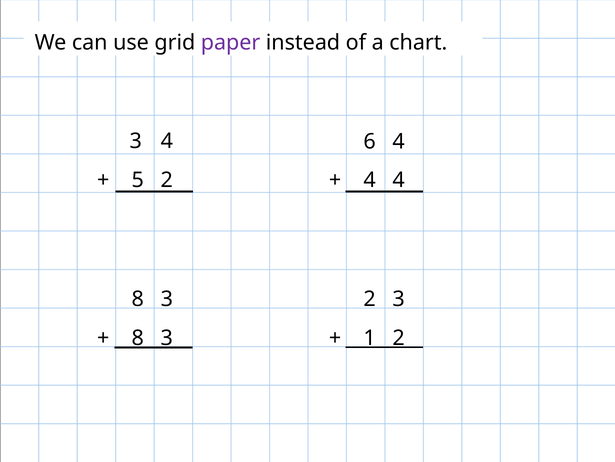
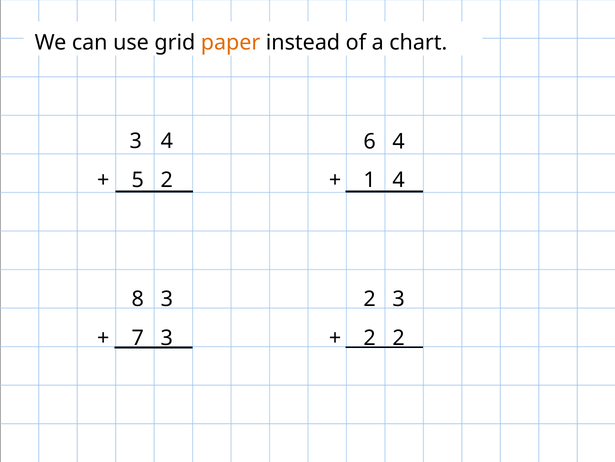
paper colour: purple -> orange
4 at (370, 180): 4 -> 1
8 at (138, 338): 8 -> 7
1 at (370, 338): 1 -> 2
